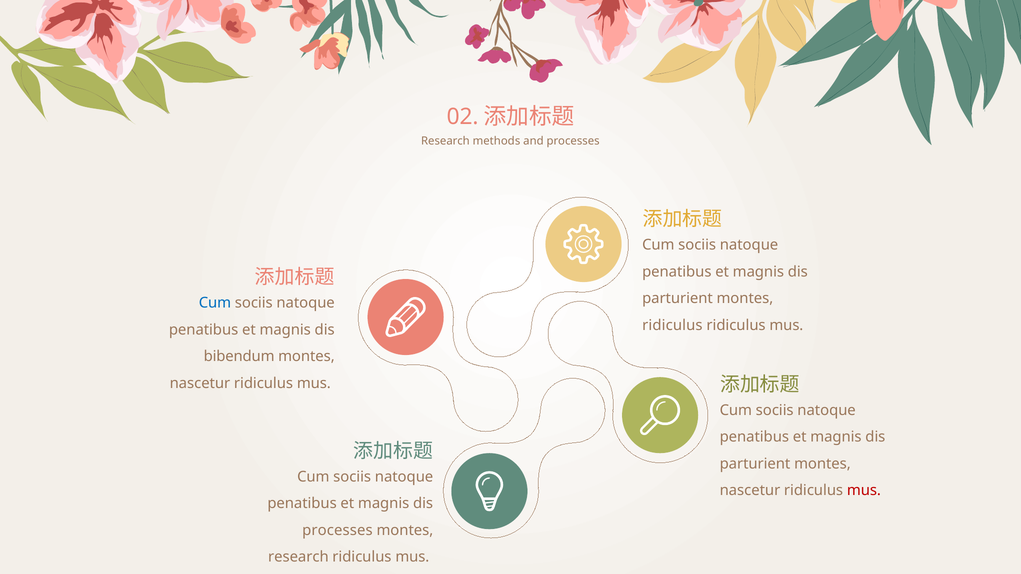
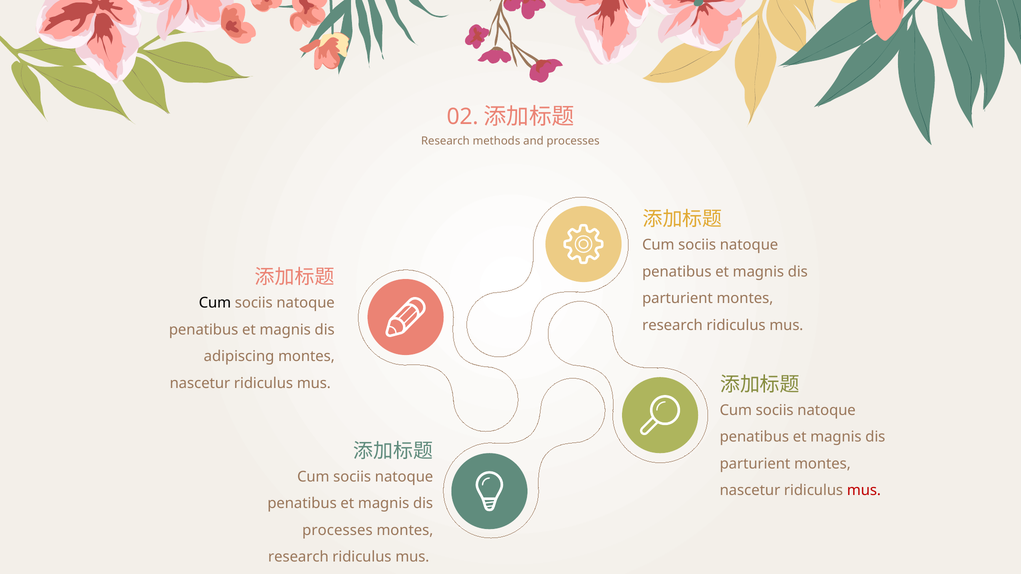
Cum at (215, 303) colour: blue -> black
ridiculus at (672, 325): ridiculus -> research
bibendum: bibendum -> adipiscing
